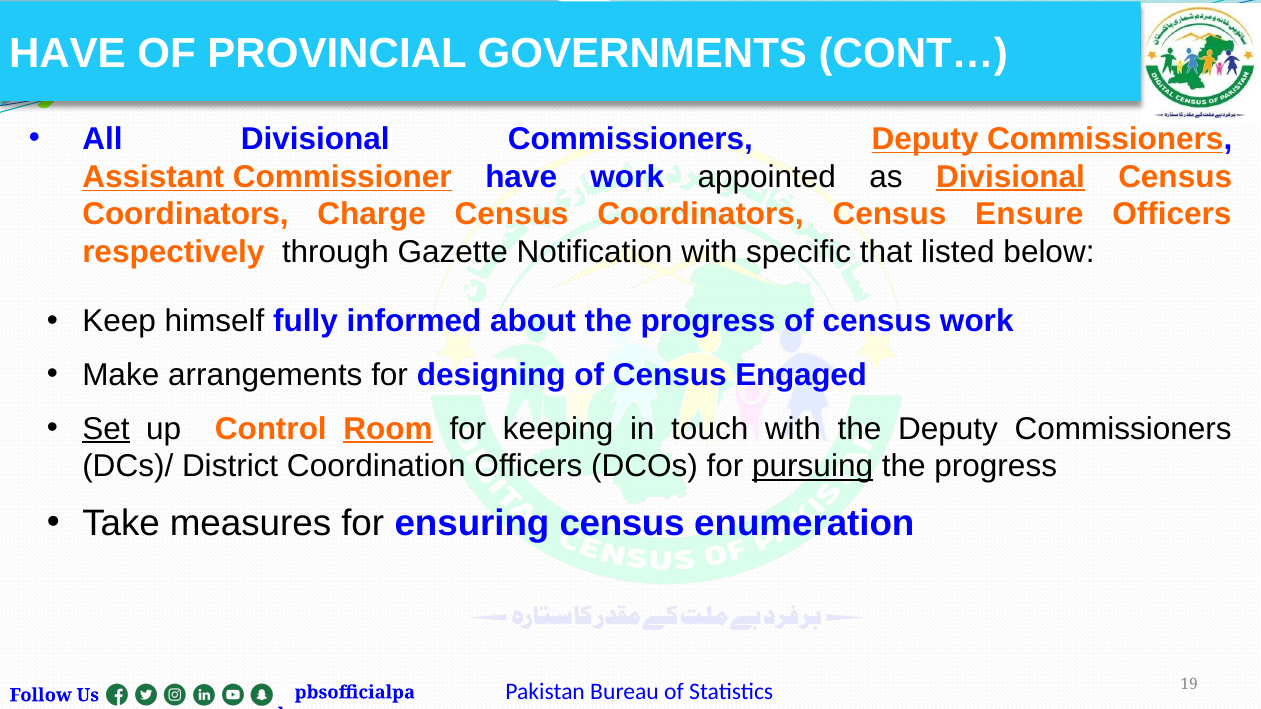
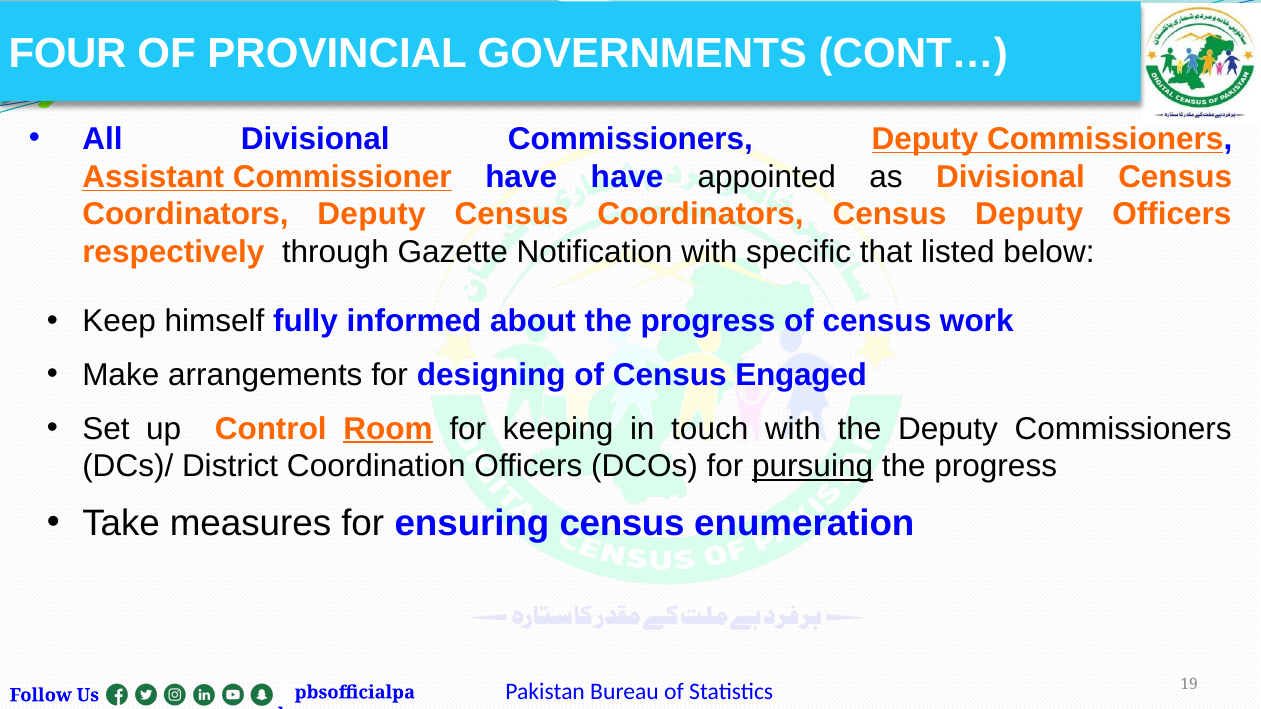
HAVE at (67, 54): HAVE -> FOUR
have work: work -> have
Divisional at (1011, 177) underline: present -> none
Coordinators Charge: Charge -> Deputy
Census Ensure: Ensure -> Deputy
Set underline: present -> none
